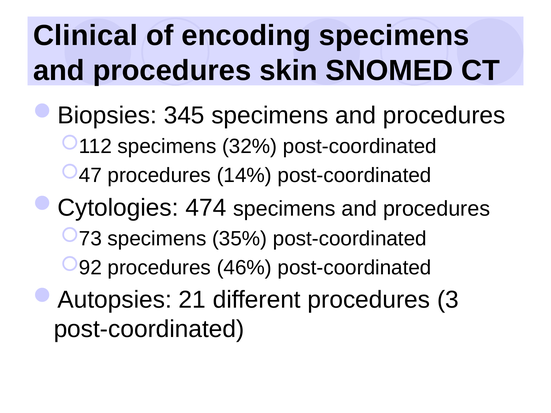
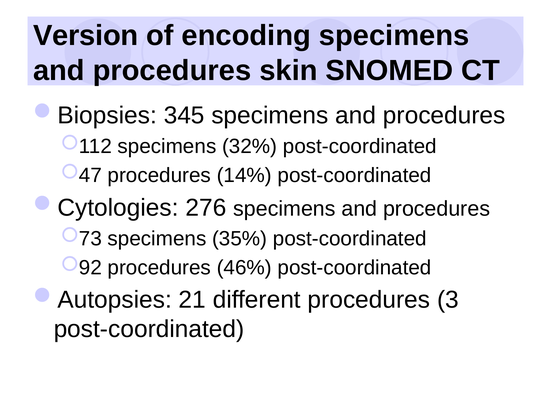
Clinical: Clinical -> Version
474: 474 -> 276
